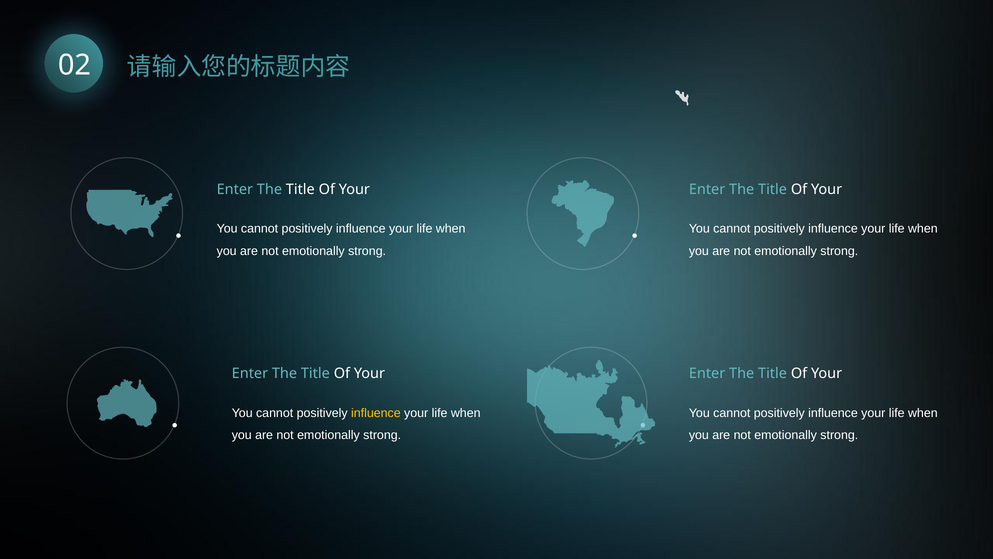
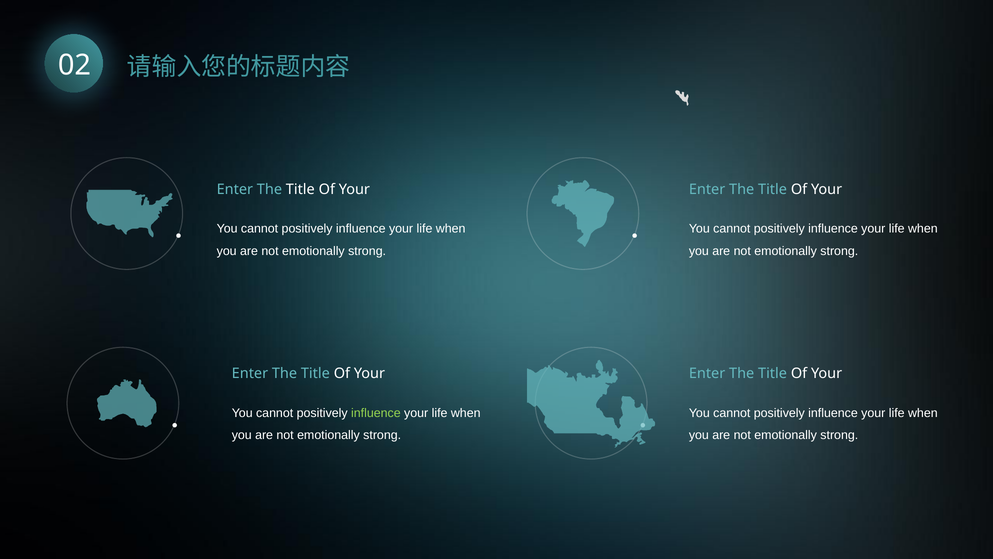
influence at (376, 413) colour: yellow -> light green
